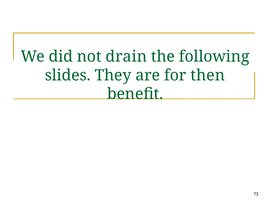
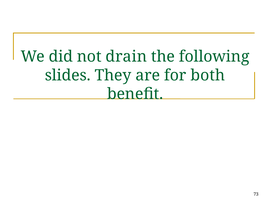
then: then -> both
